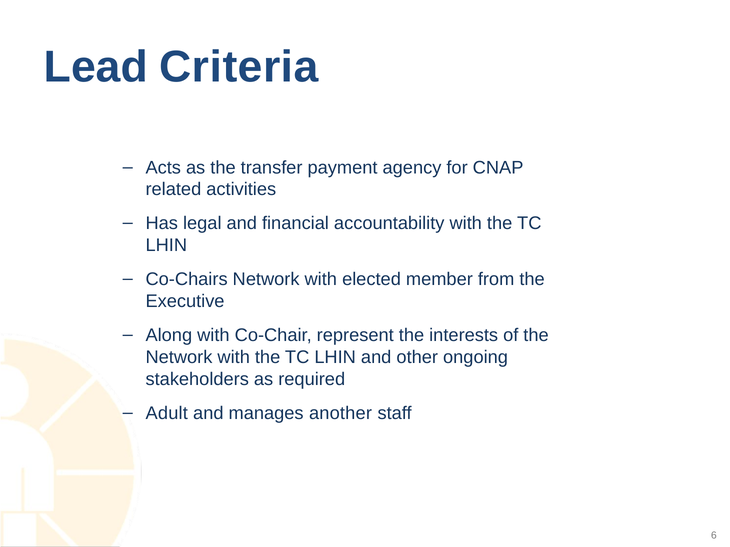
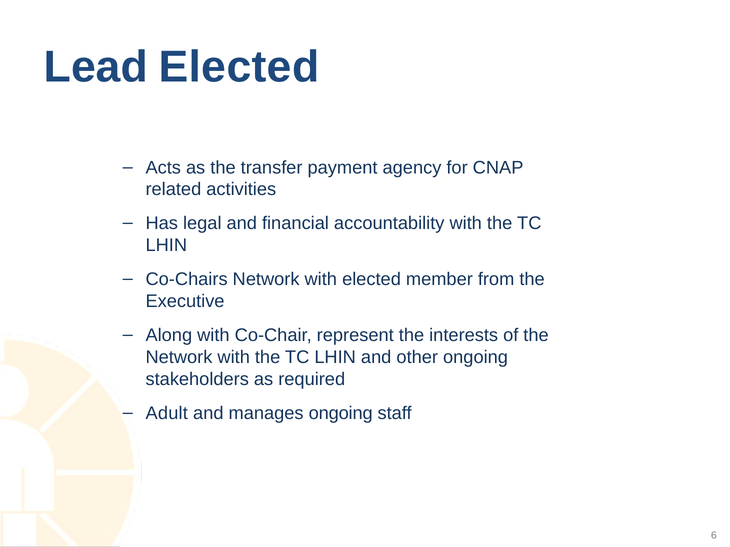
Lead Criteria: Criteria -> Elected
manages another: another -> ongoing
